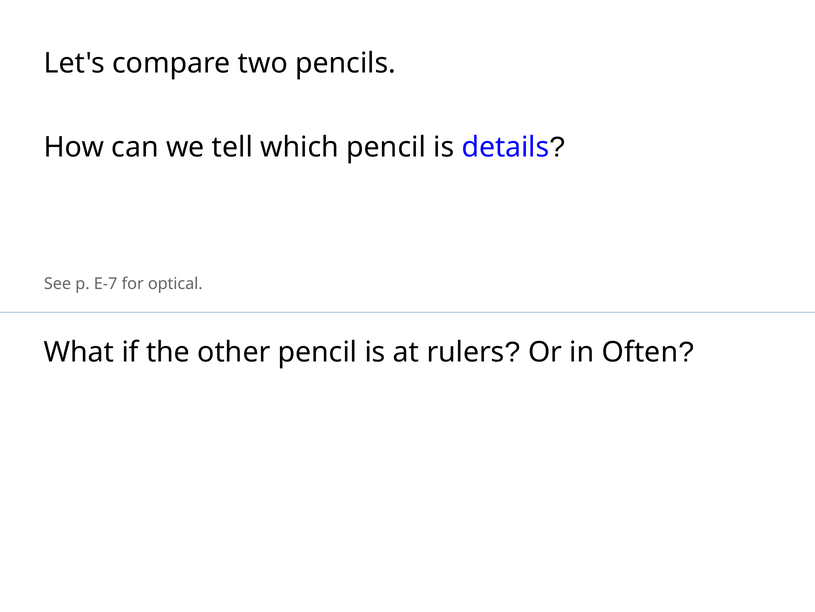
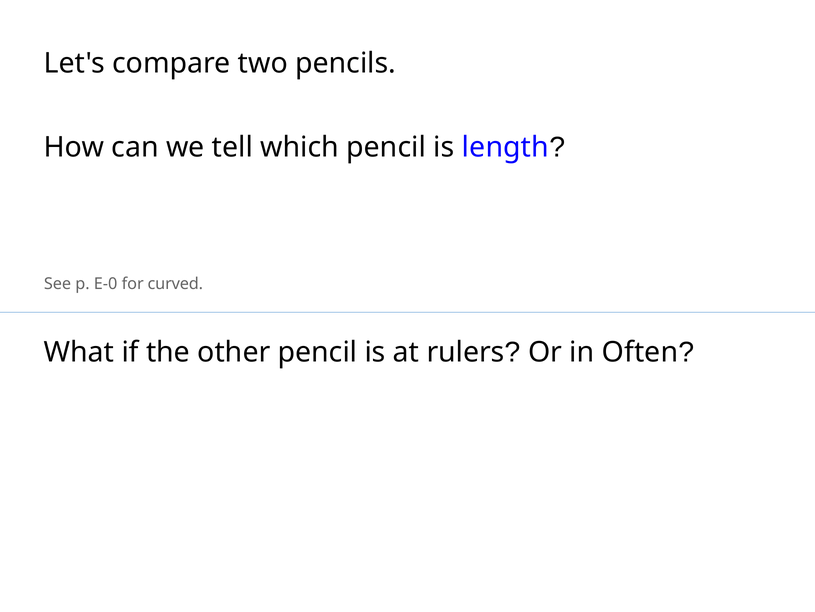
details: details -> length
E-7: E-7 -> E-0
optical: optical -> curved
